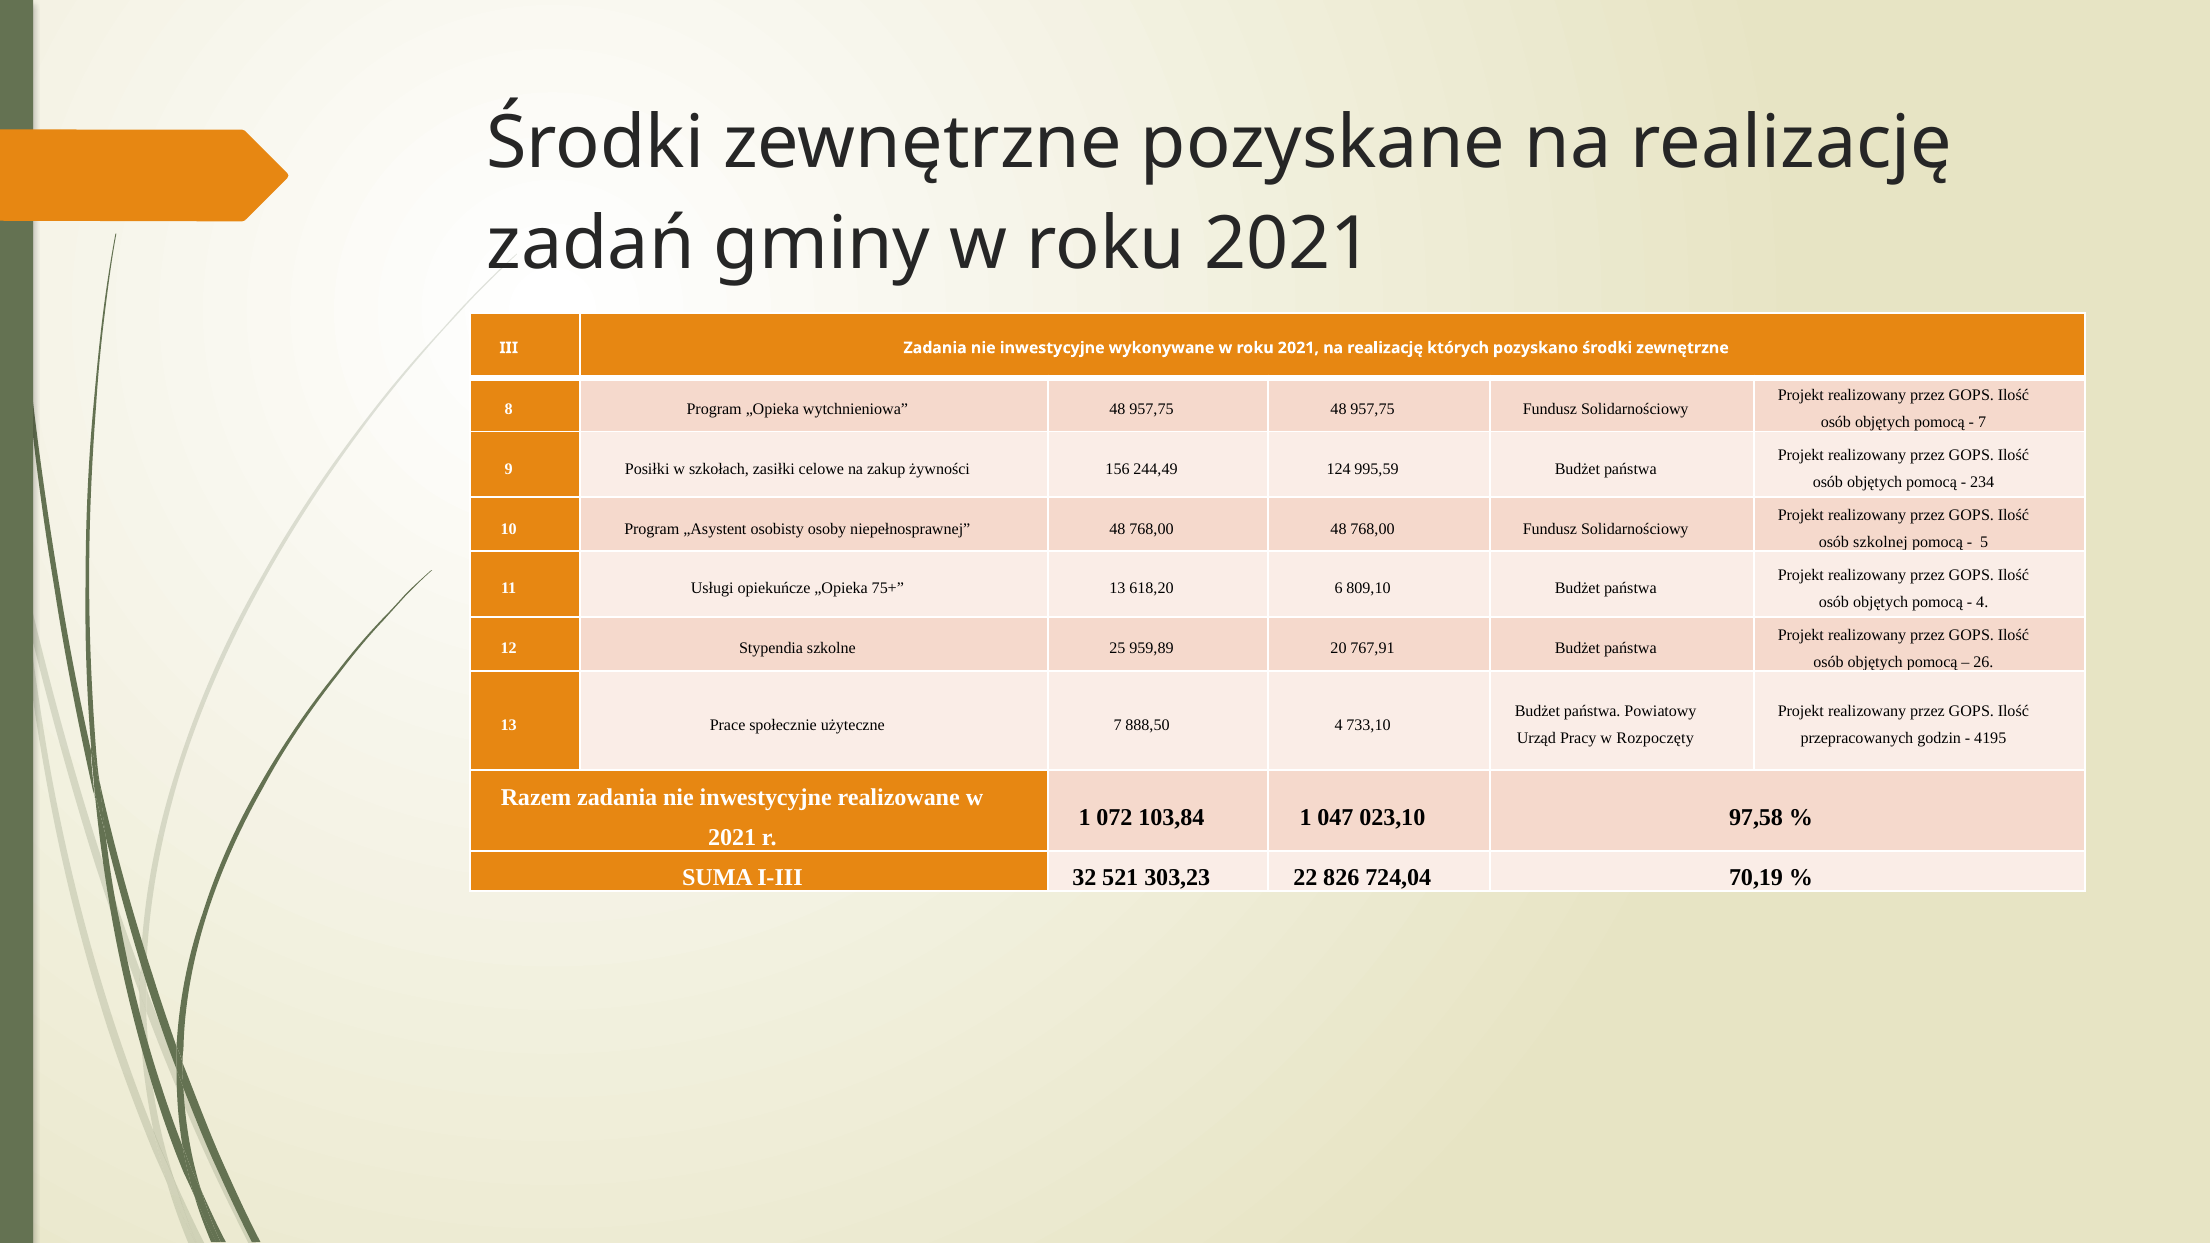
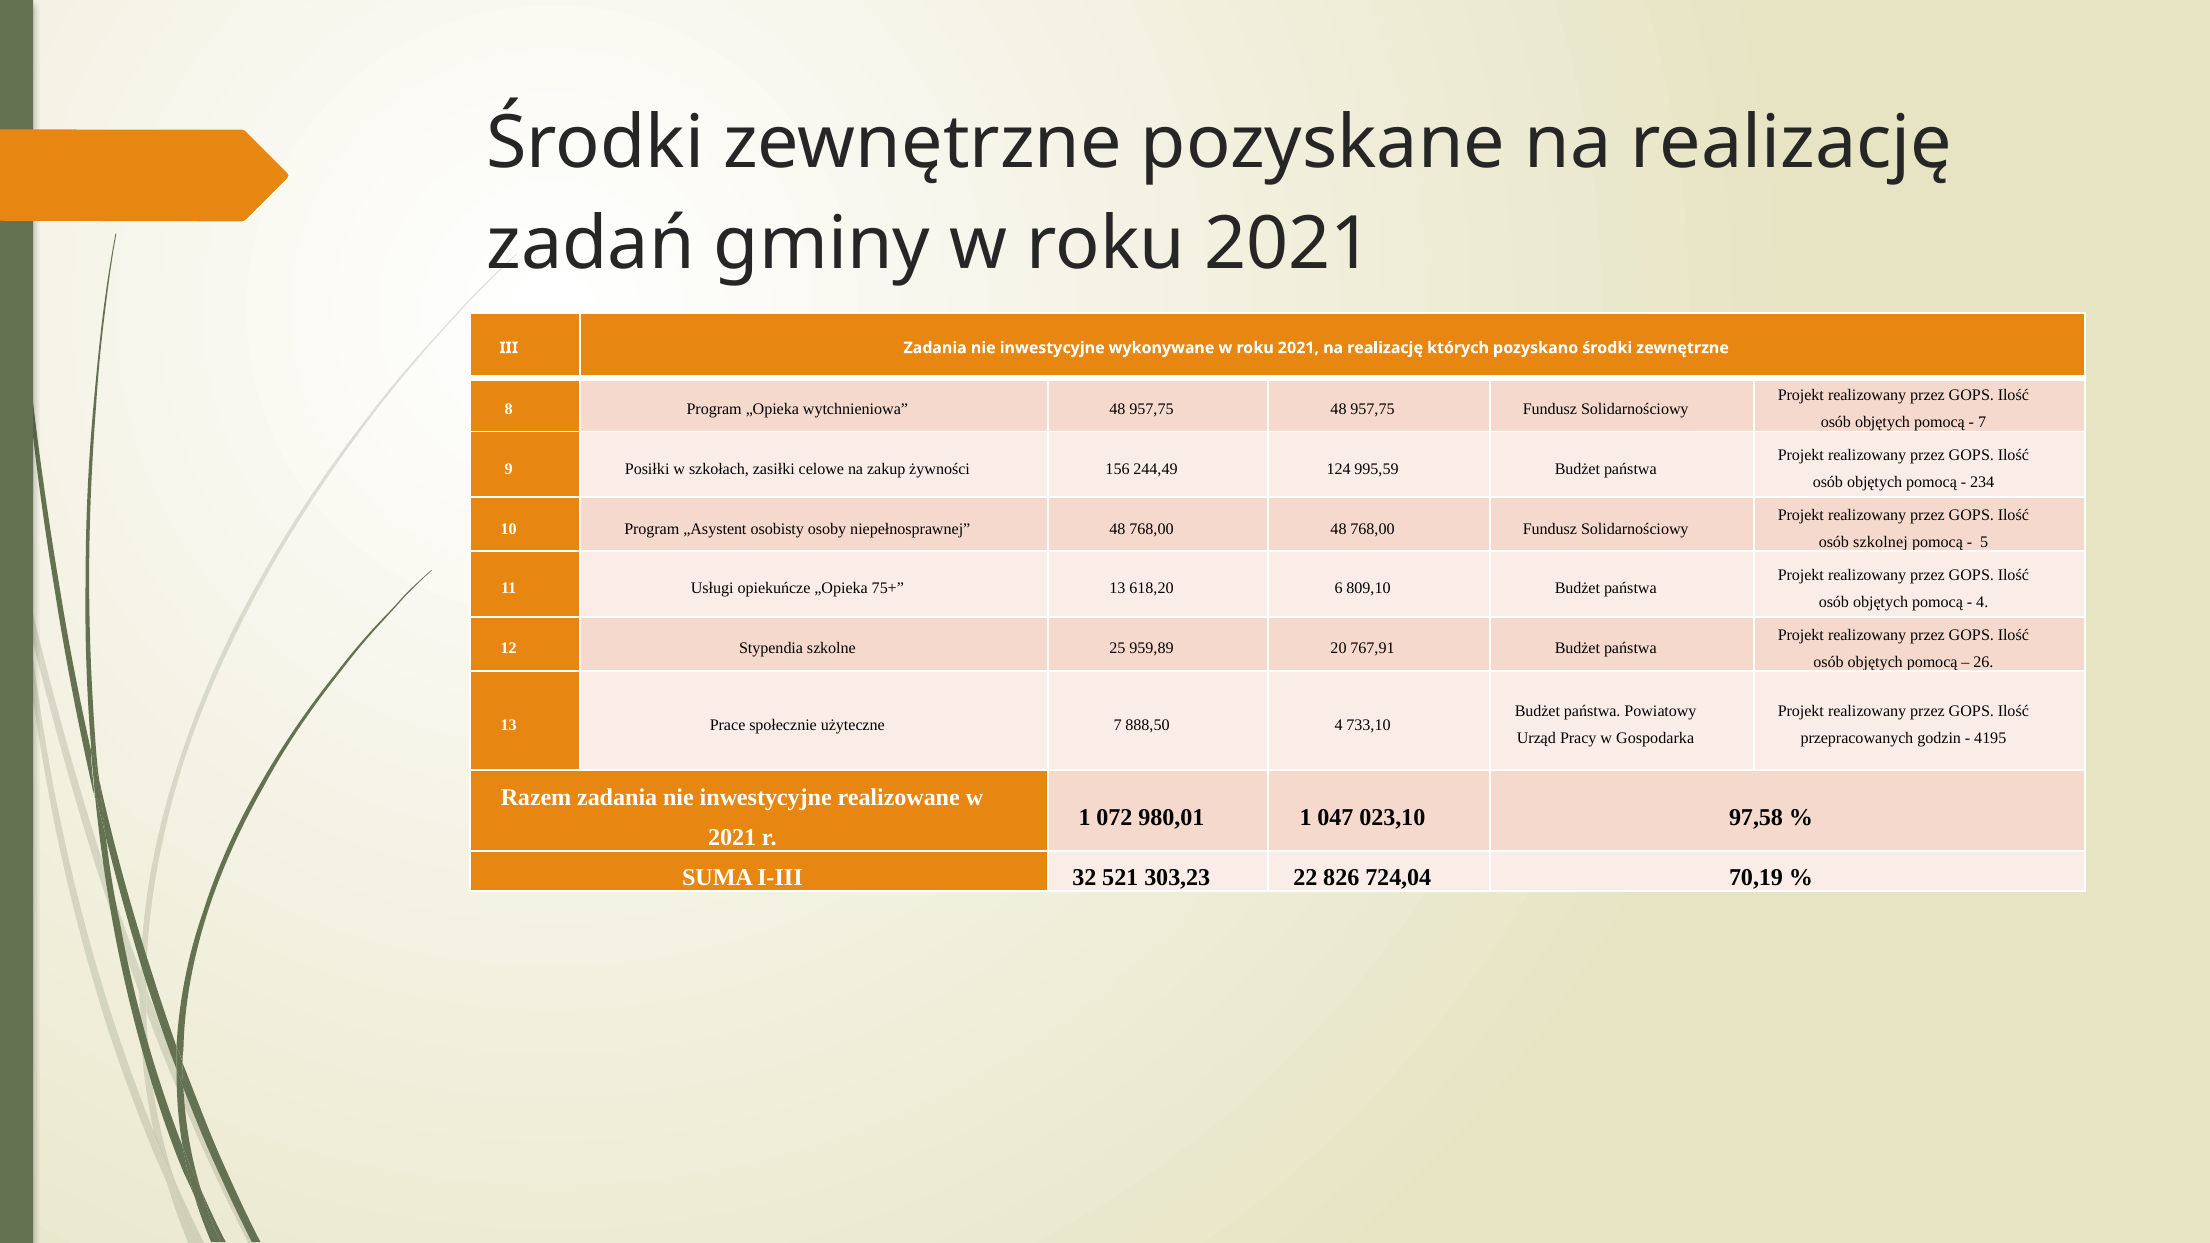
Rozpoczęty: Rozpoczęty -> Gospodarka
103,84: 103,84 -> 980,01
